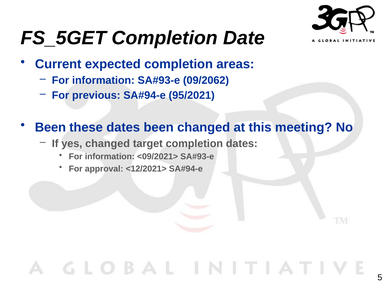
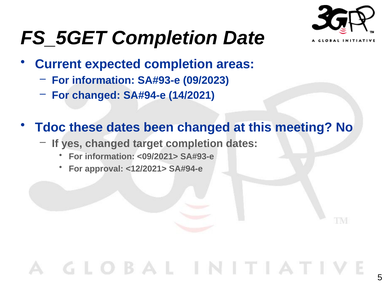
09/2062: 09/2062 -> 09/2023
For previous: previous -> changed
95/2021: 95/2021 -> 14/2021
Been at (50, 127): Been -> Tdoc
